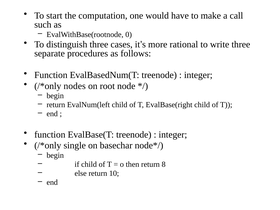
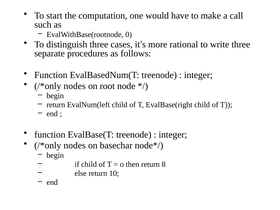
single at (75, 145): single -> nodes
